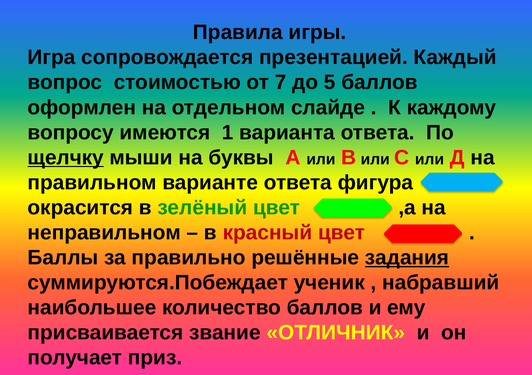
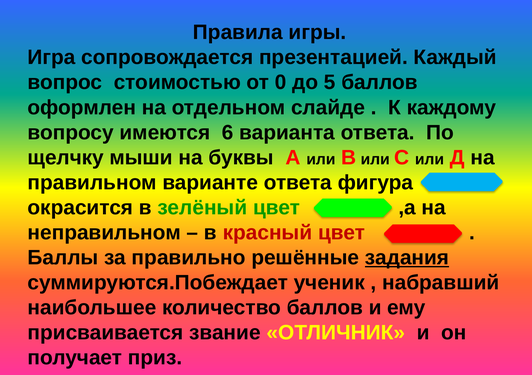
7: 7 -> 0
1: 1 -> 6
щелчку underline: present -> none
